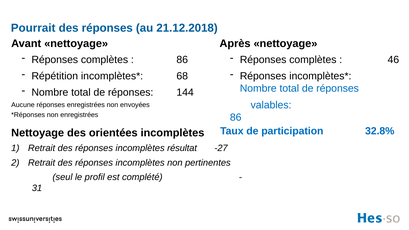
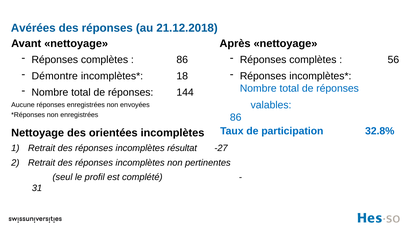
Pourrait: Pourrait -> Avérées
46: 46 -> 56
Répétition: Répétition -> Démontre
68: 68 -> 18
